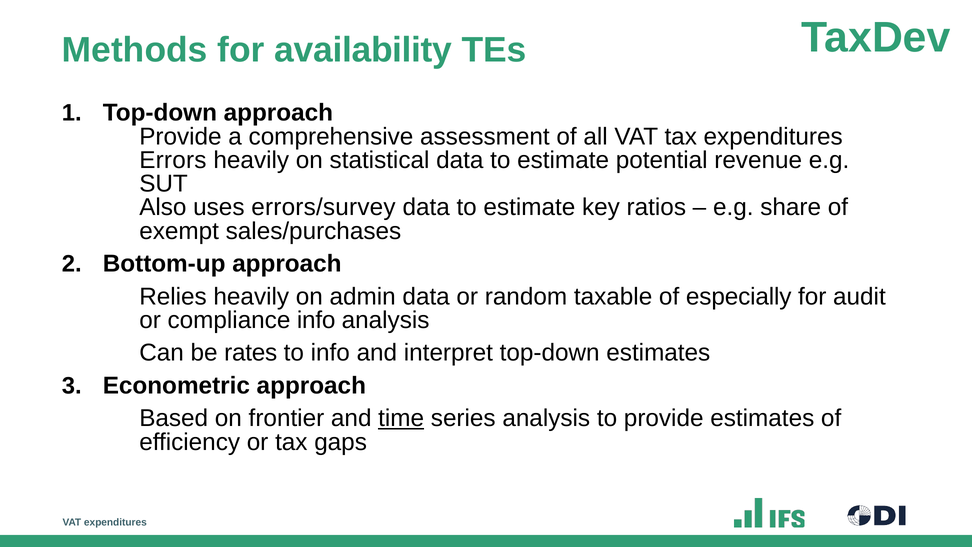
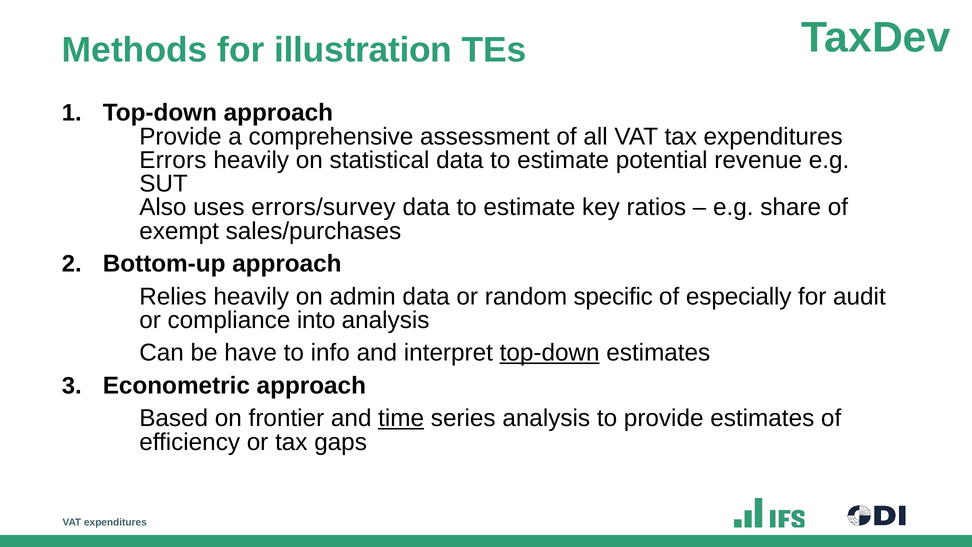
availability: availability -> illustration
taxable: taxable -> specific
compliance info: info -> into
rates: rates -> have
top-down at (550, 353) underline: none -> present
